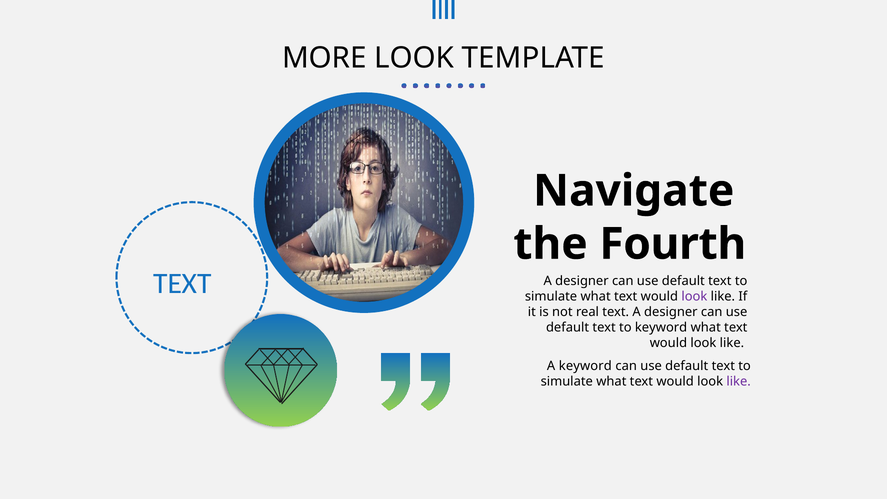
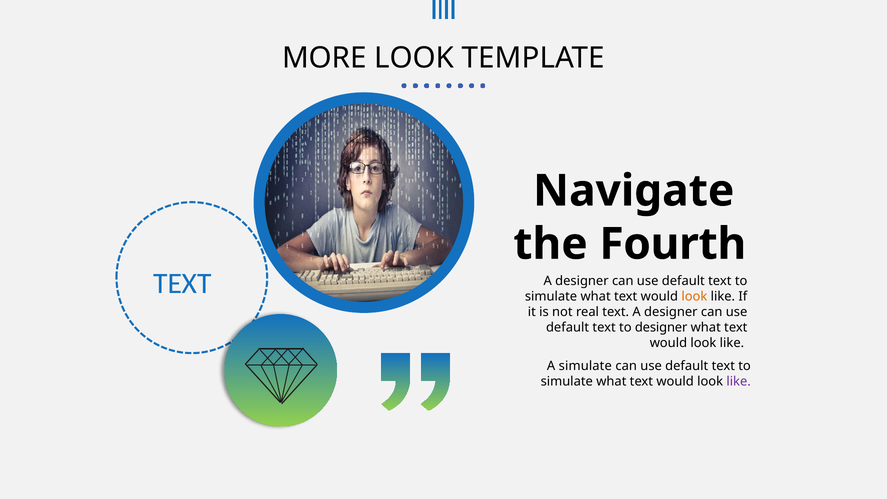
look at (694, 296) colour: purple -> orange
to keyword: keyword -> designer
A keyword: keyword -> simulate
